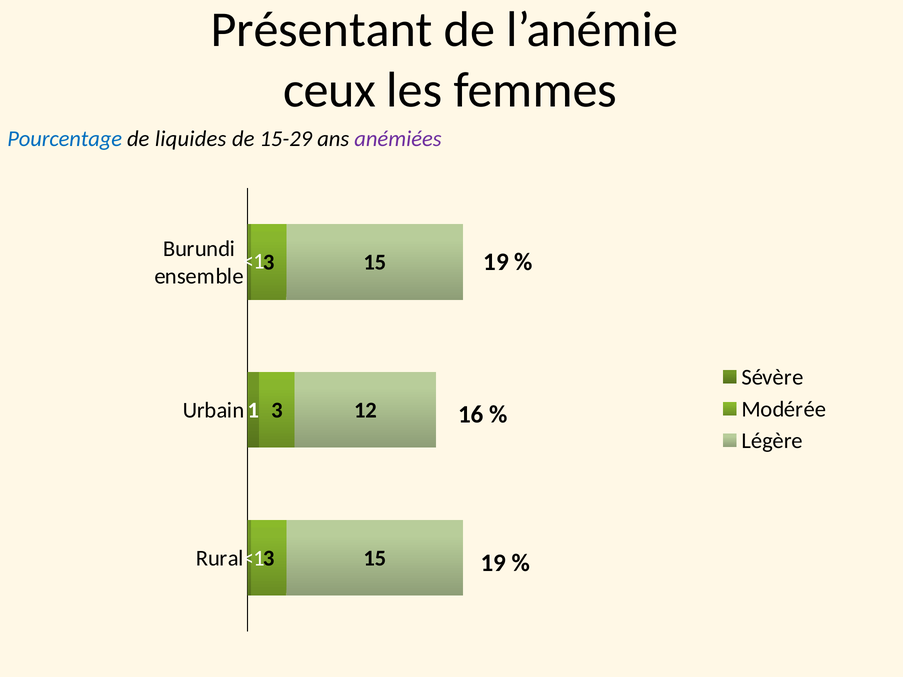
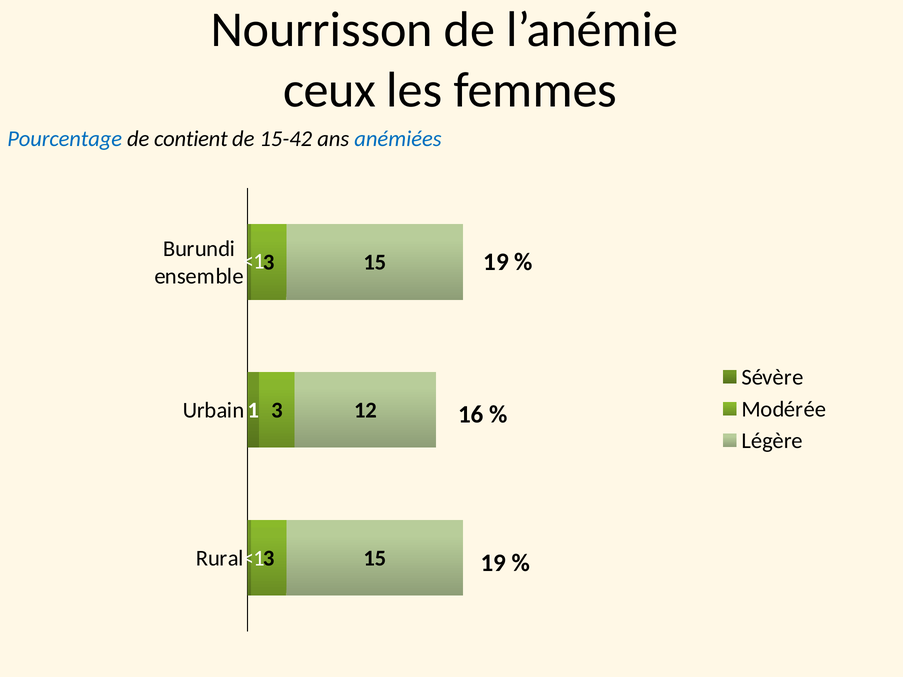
Présentant: Présentant -> Nourrisson
liquides: liquides -> contient
15-29: 15-29 -> 15-42
anémiées colour: purple -> blue
